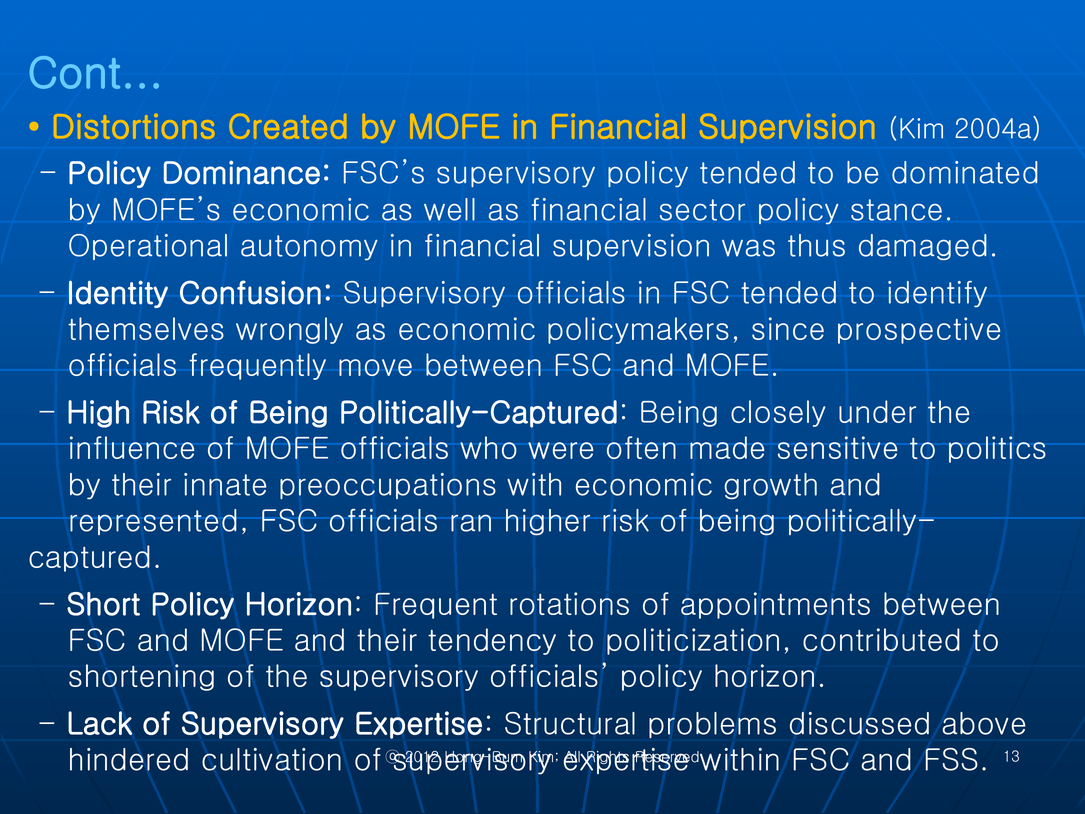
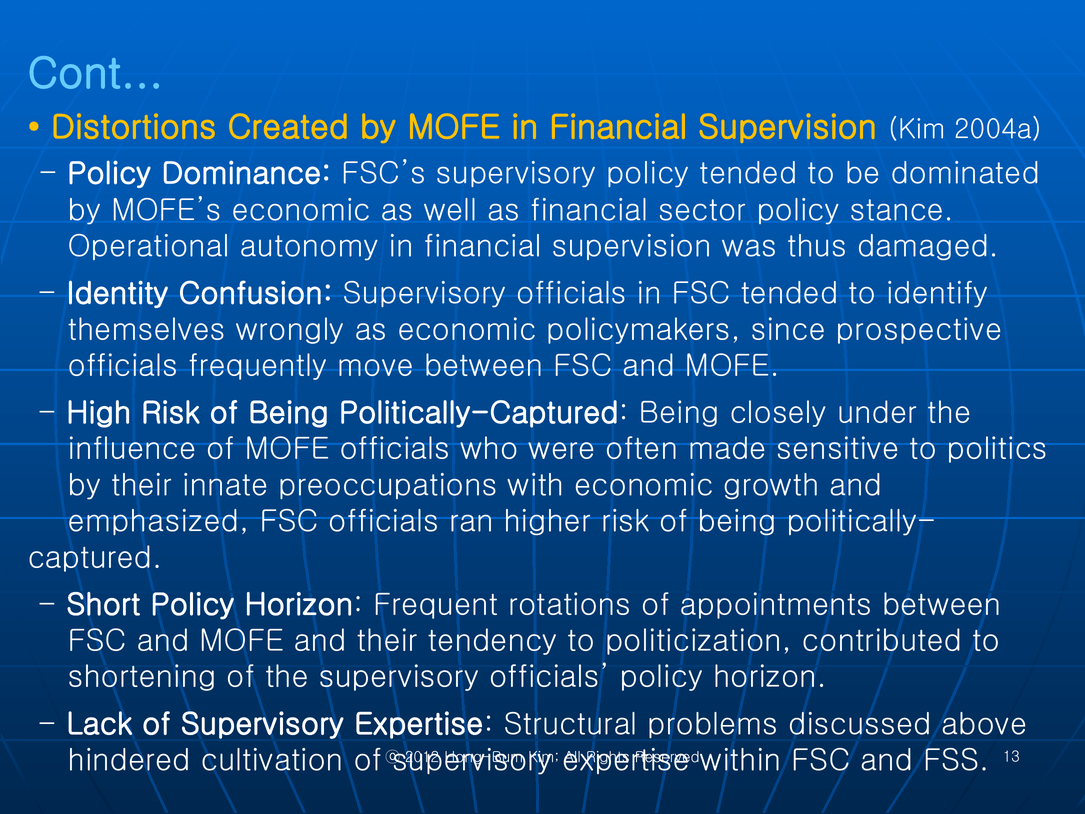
represented: represented -> emphasized
